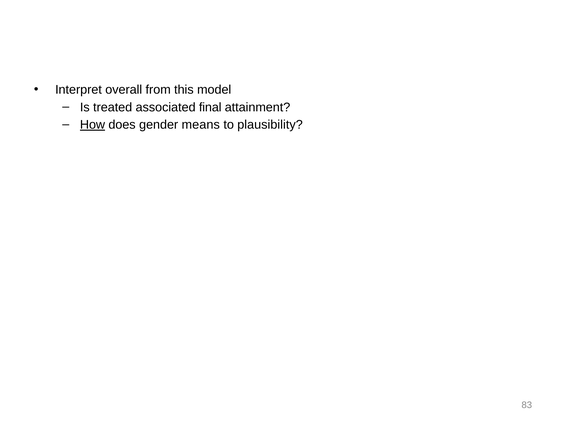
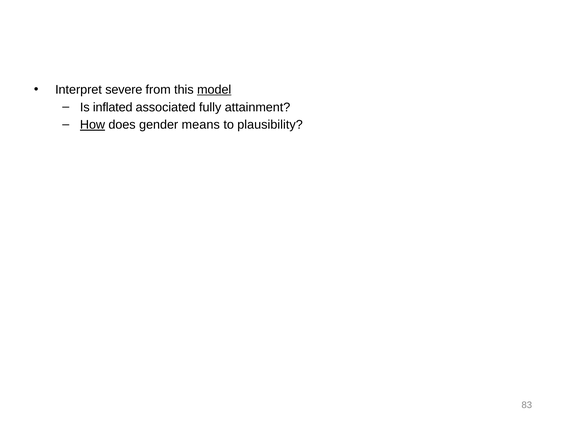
overall: overall -> severe
model underline: none -> present
treated: treated -> inflated
final: final -> fully
